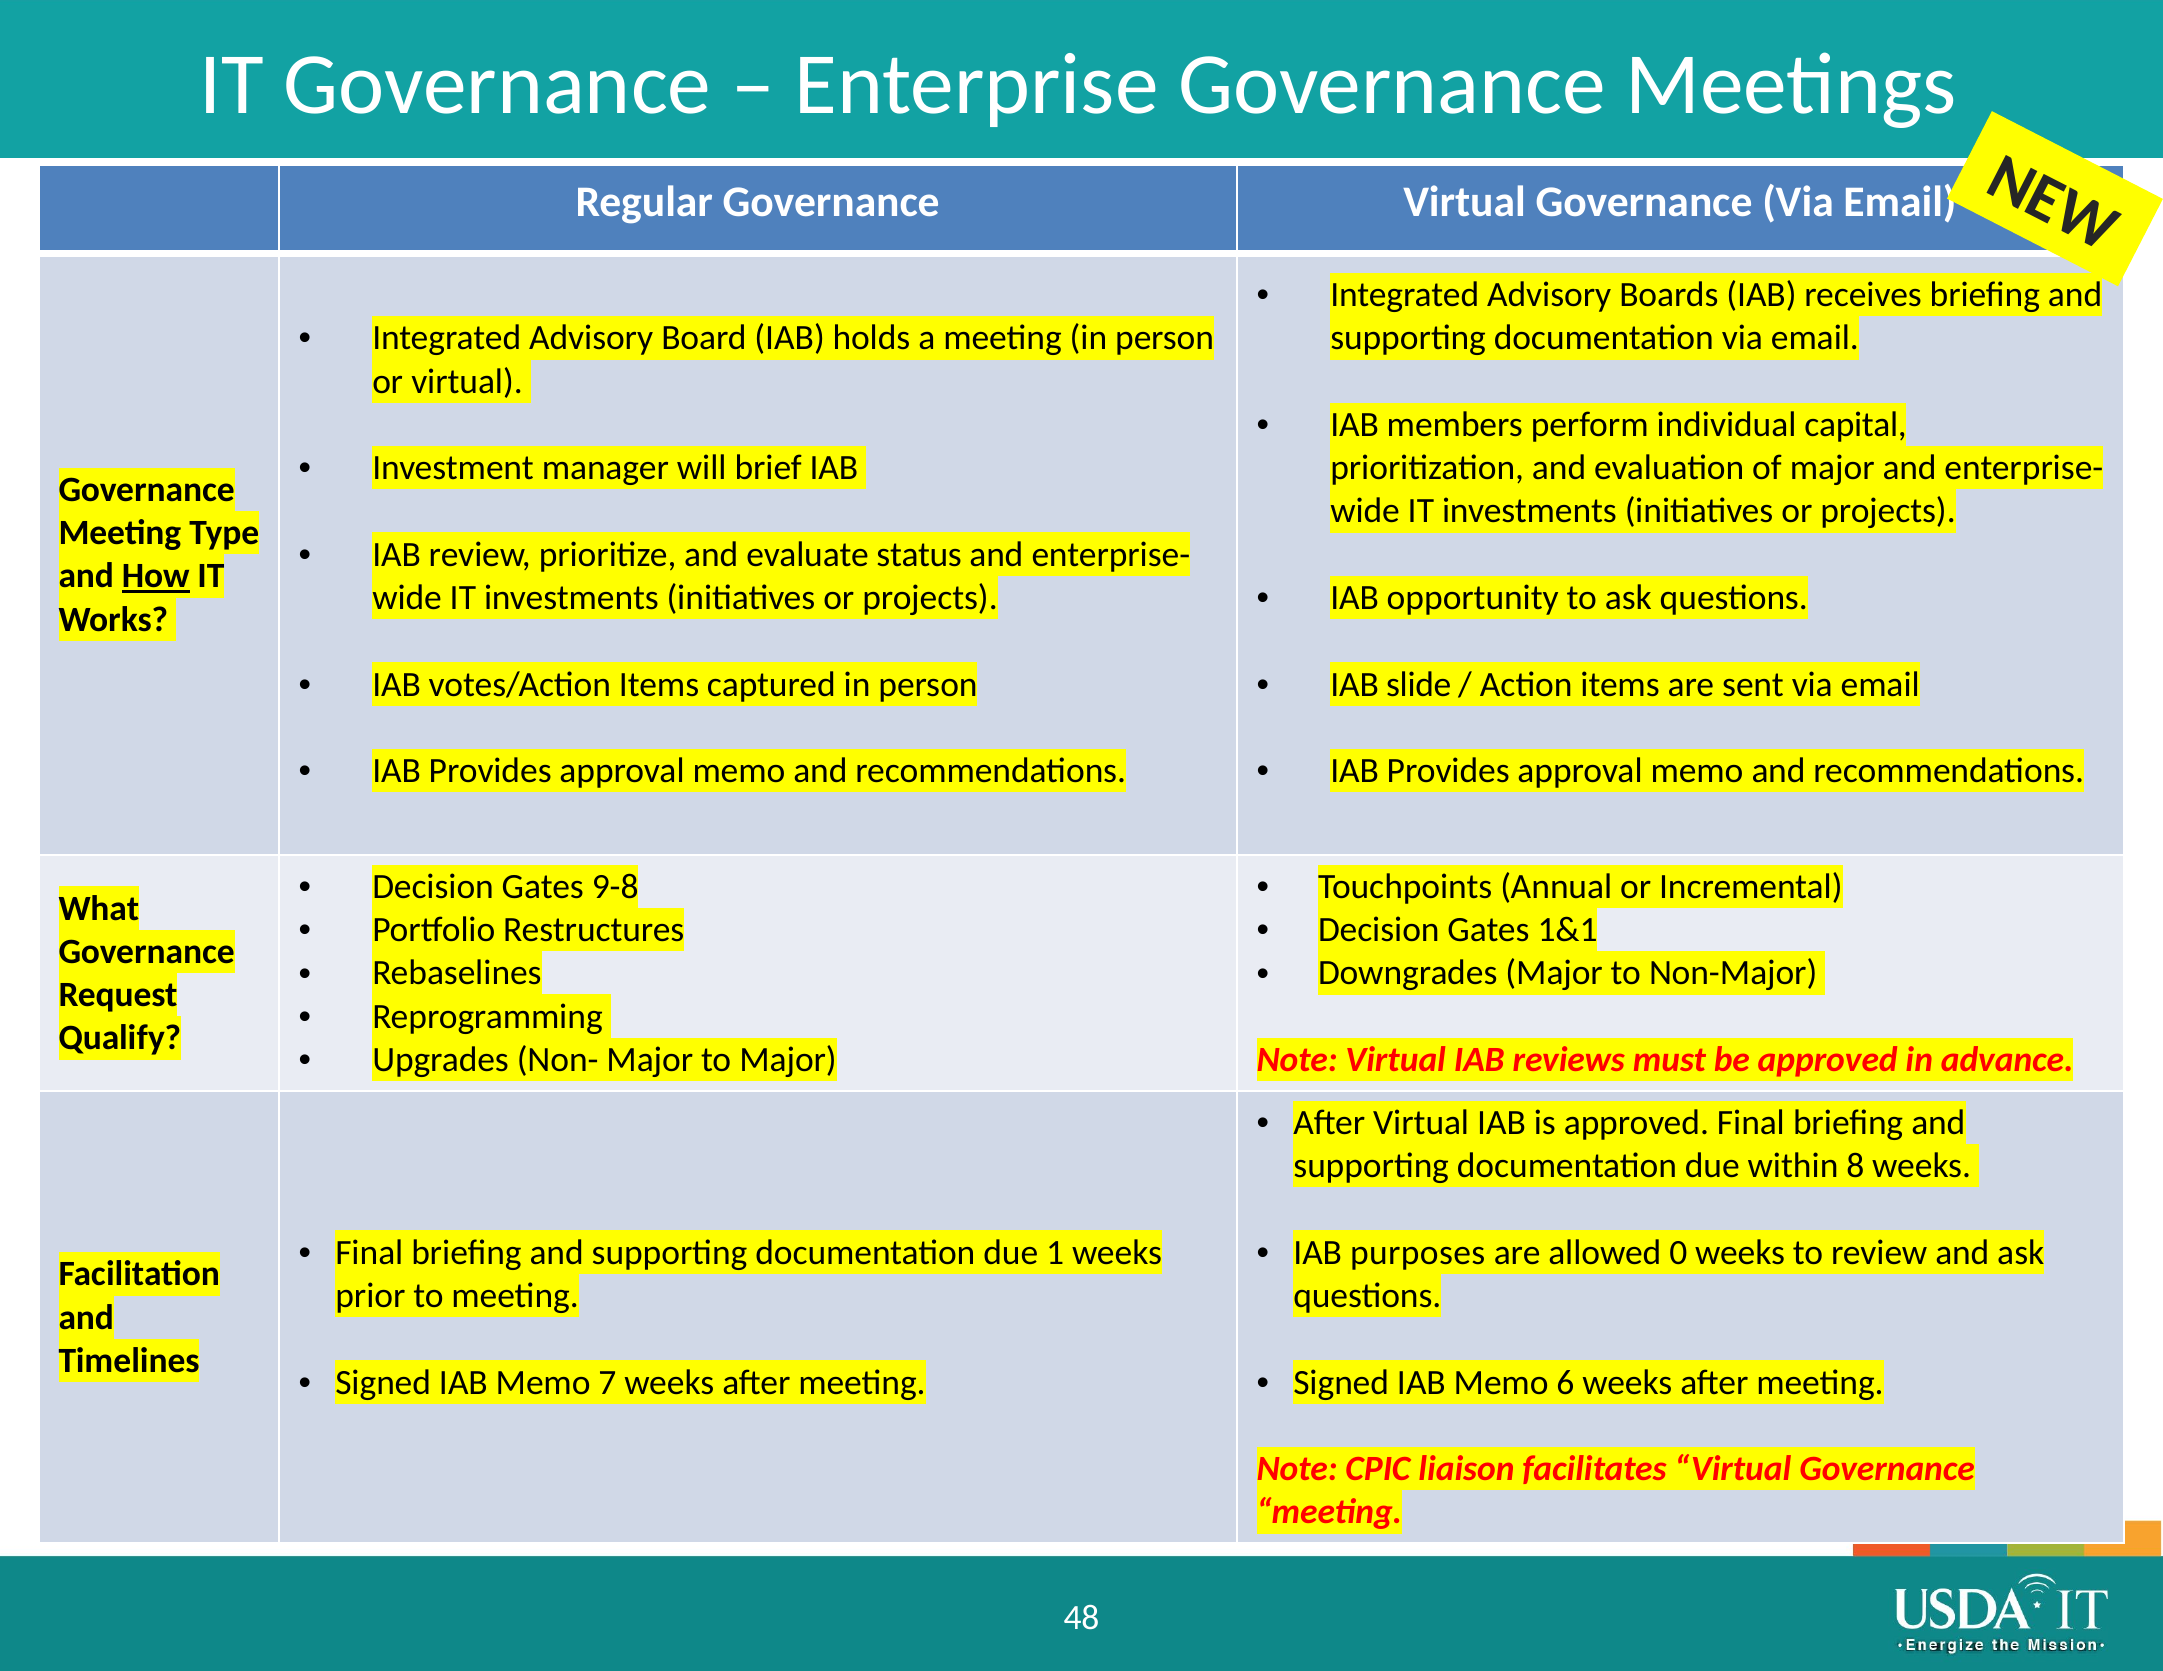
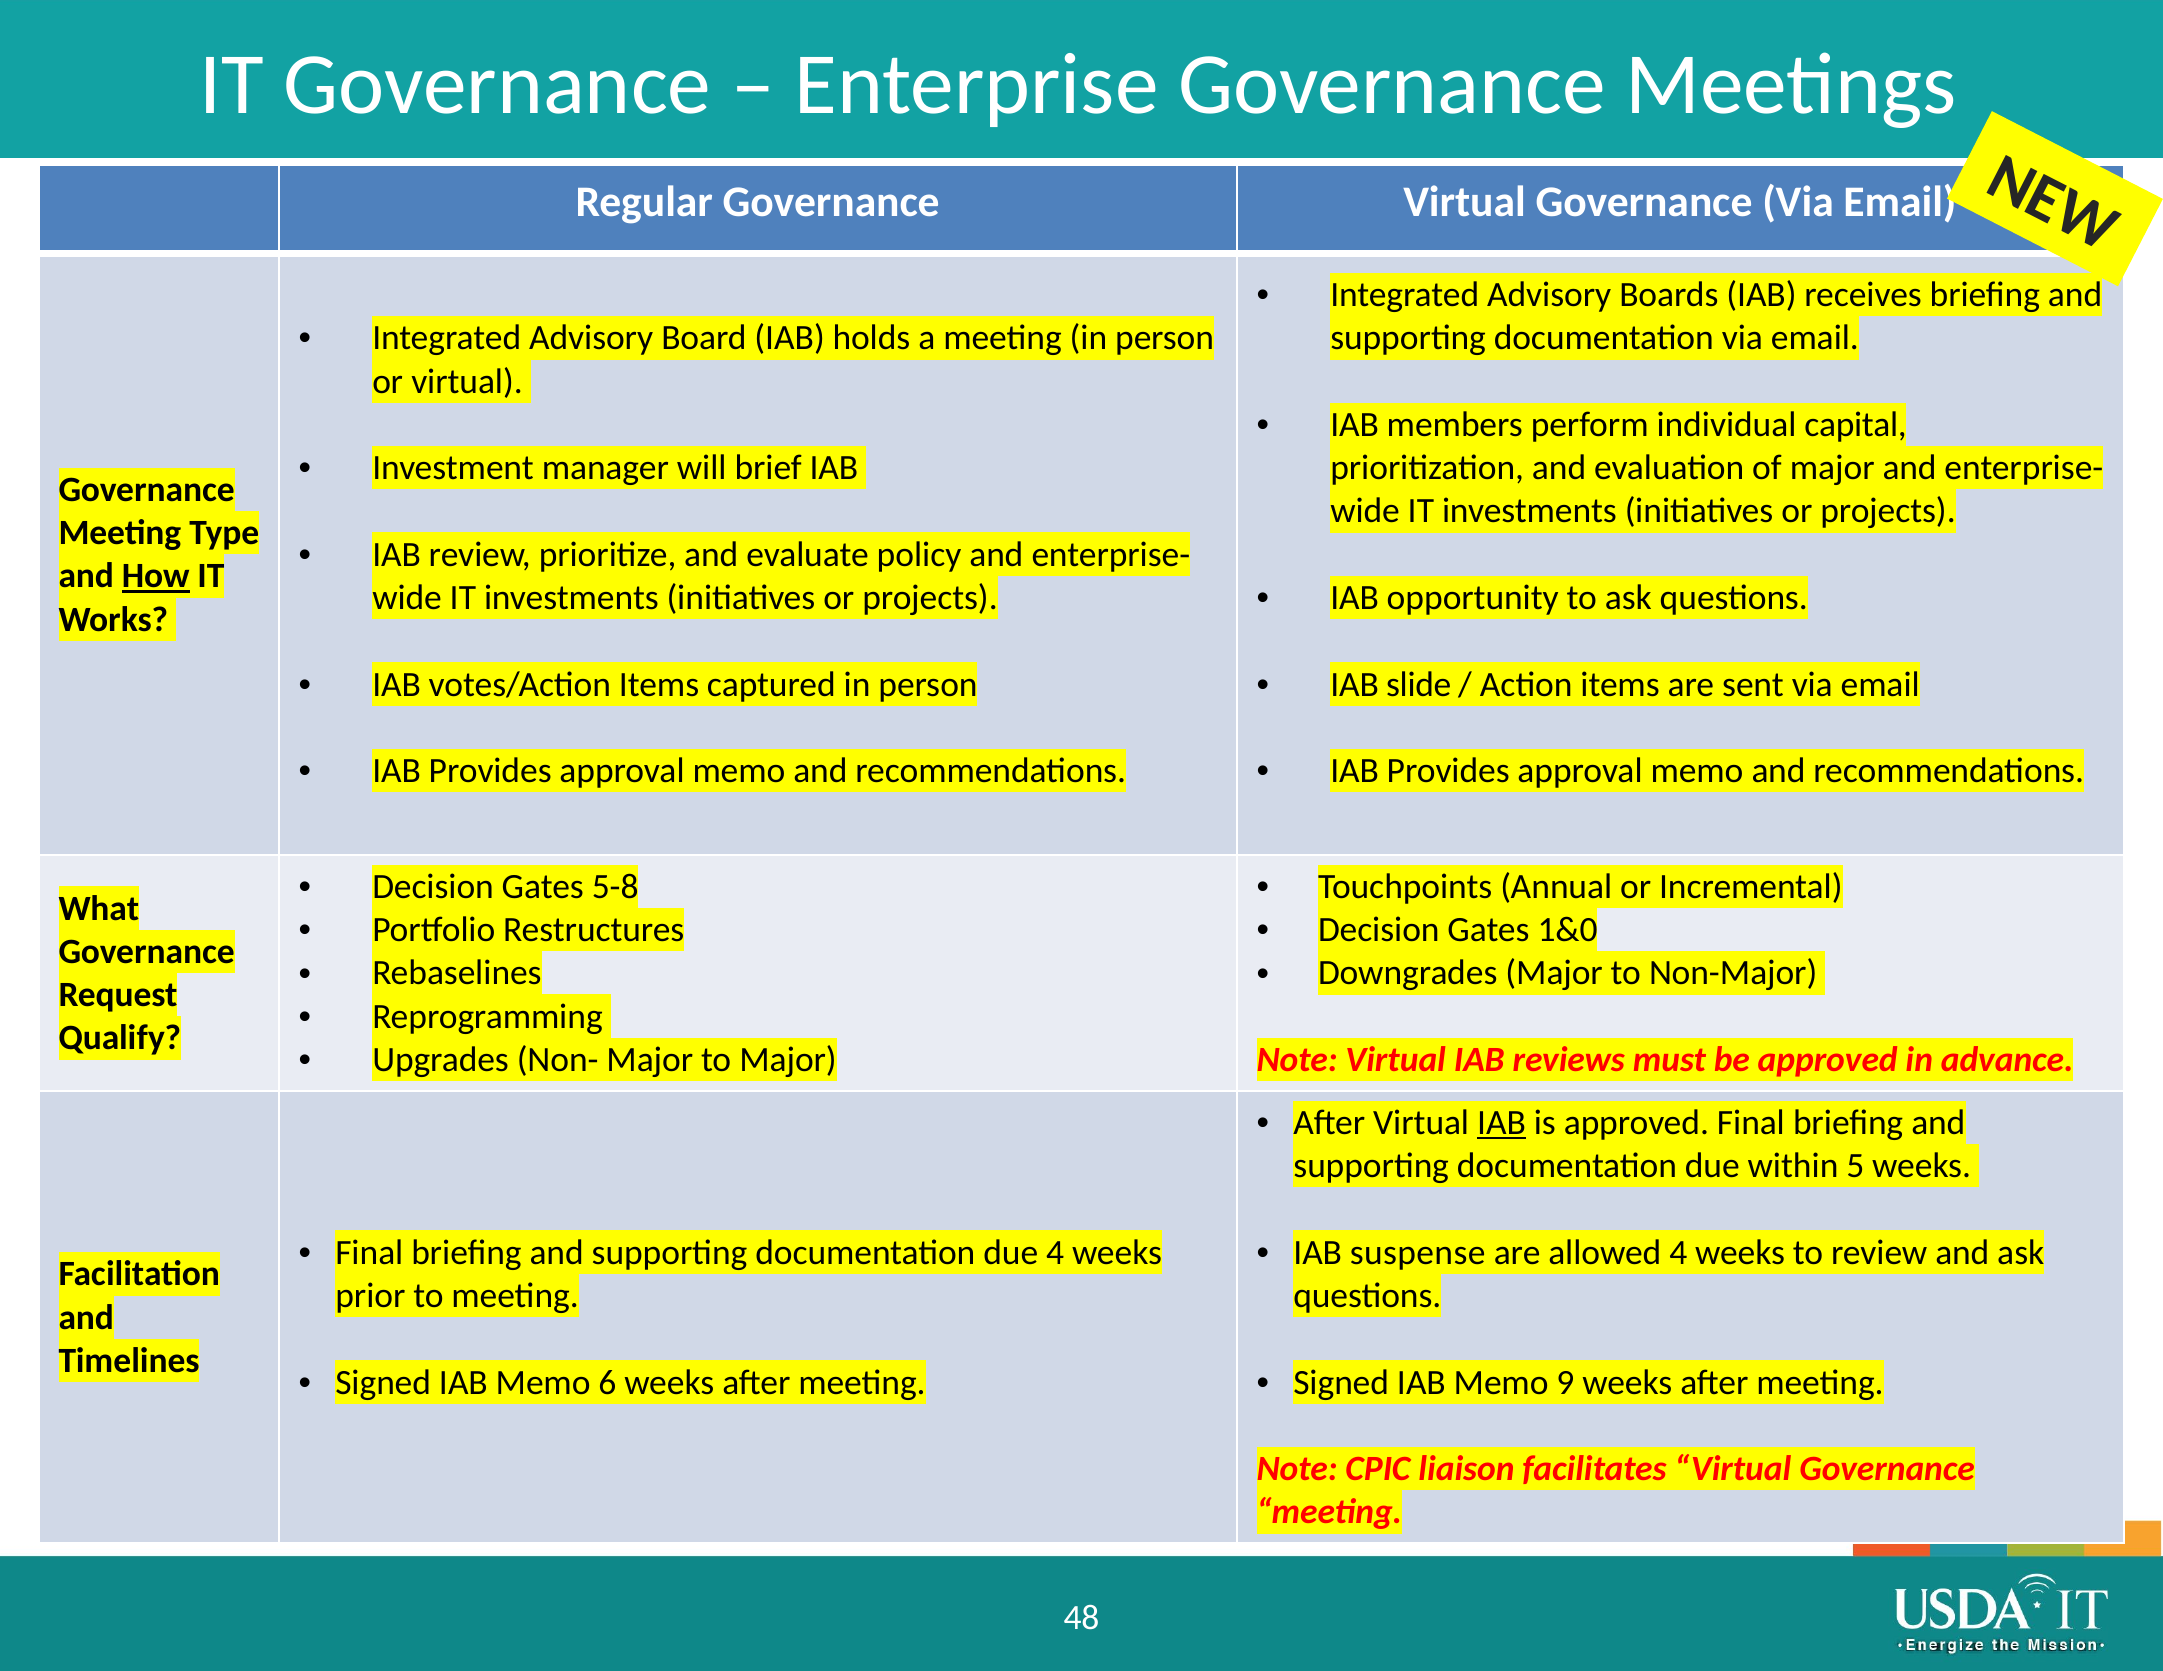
status: status -> policy
9-8: 9-8 -> 5-8
1&1: 1&1 -> 1&0
IAB at (1502, 1123) underline: none -> present
8: 8 -> 5
due 1: 1 -> 4
purposes: purposes -> suspense
allowed 0: 0 -> 4
7: 7 -> 6
6: 6 -> 9
